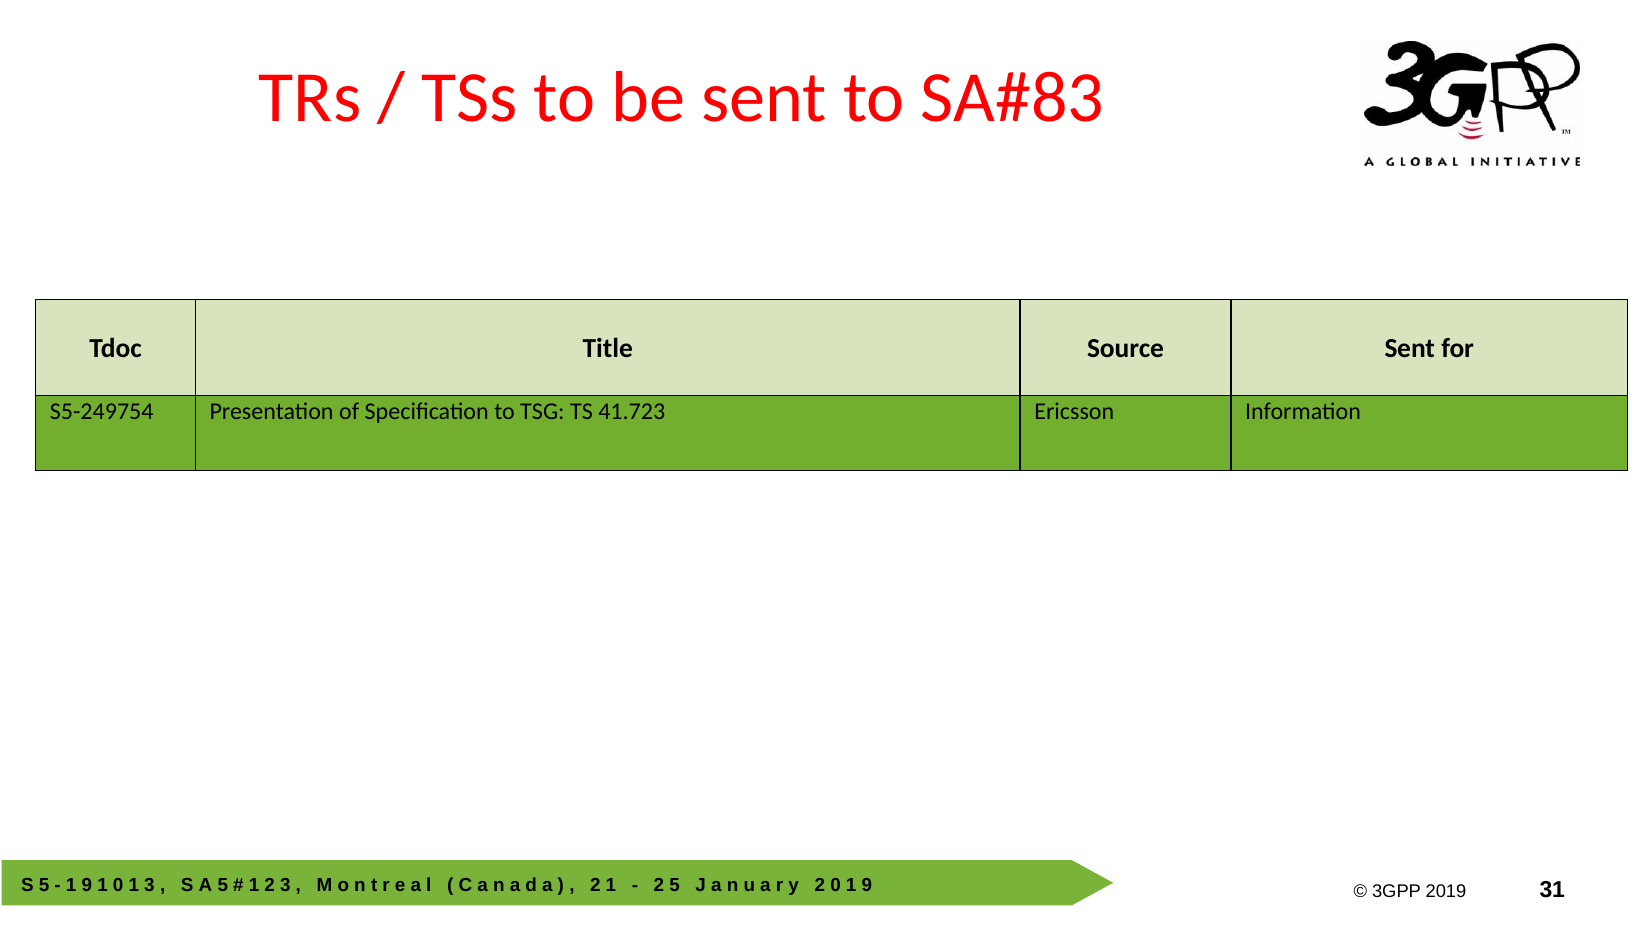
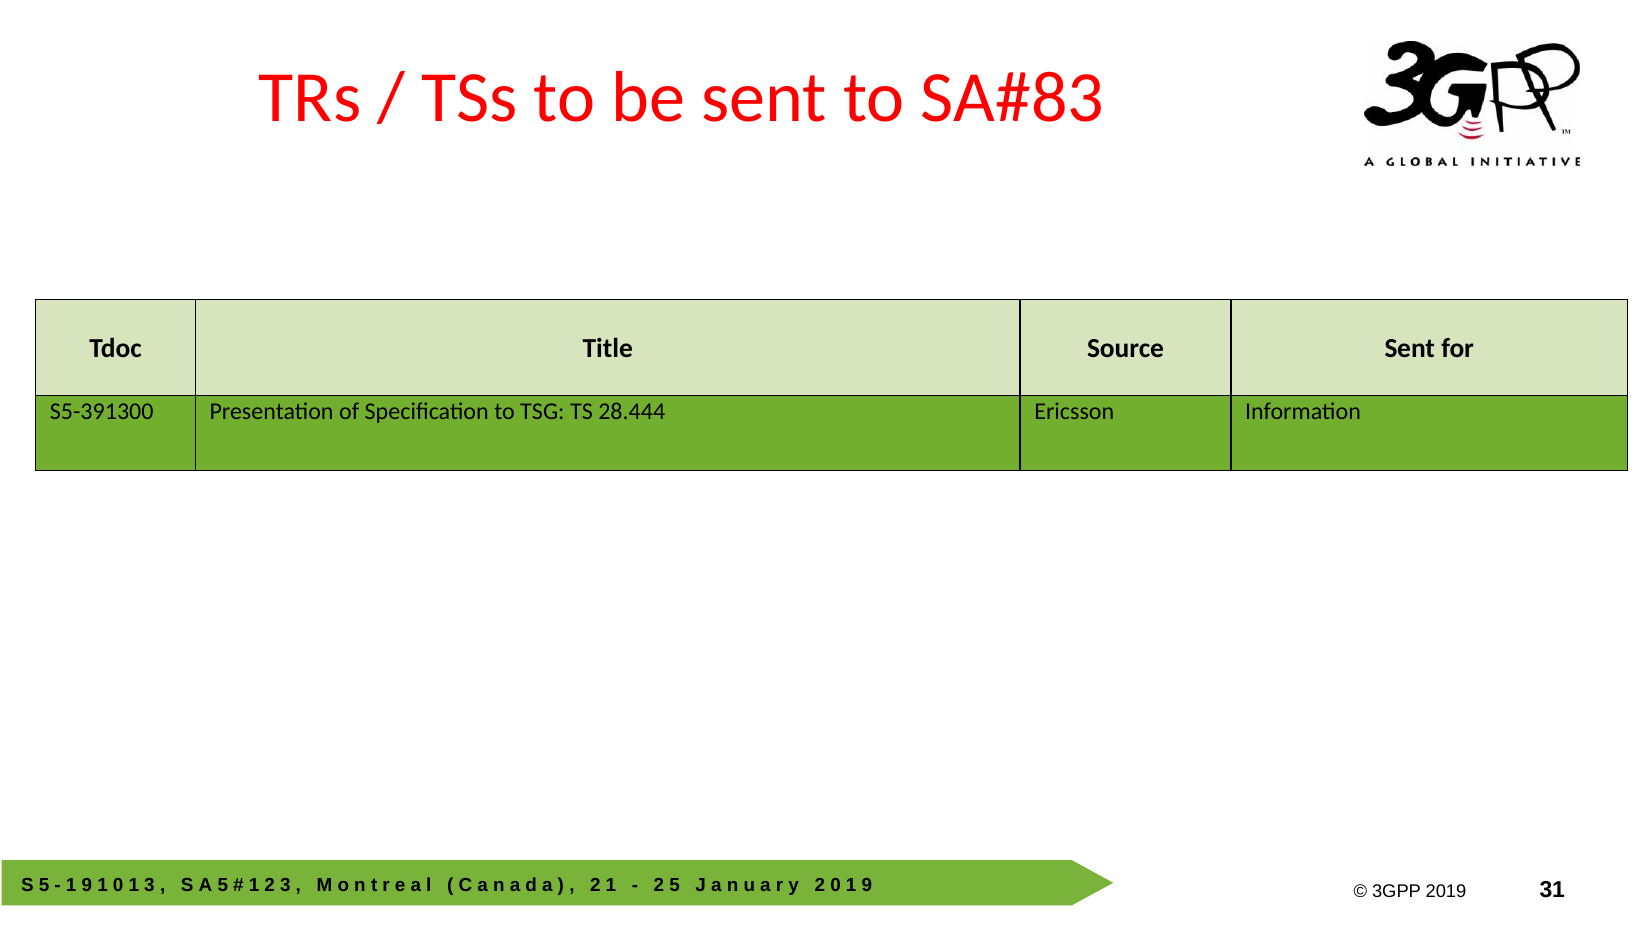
S5-249754: S5-249754 -> S5-391300
41.723: 41.723 -> 28.444
